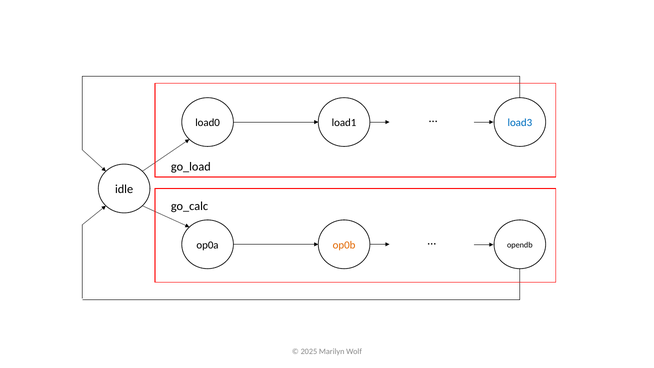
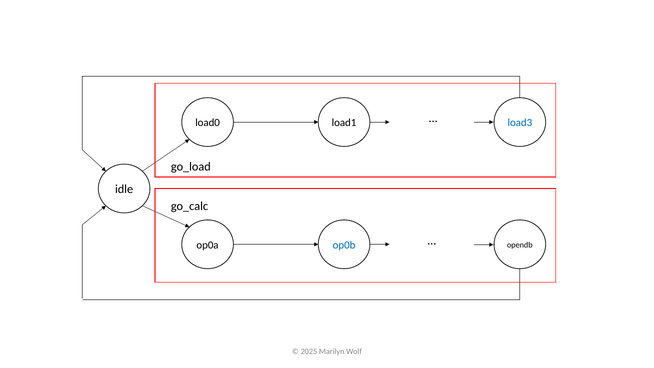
op0b colour: orange -> blue
